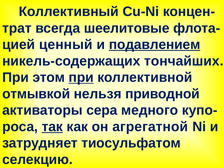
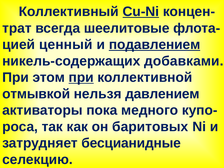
Cu-Ni underline: none -> present
тончайших: тончайших -> добавками
приводной: приводной -> давлением
сера: сера -> пока
так underline: present -> none
агрегатной: агрегатной -> баритовых
тиосульфатом: тиосульфатом -> бесцианидные
